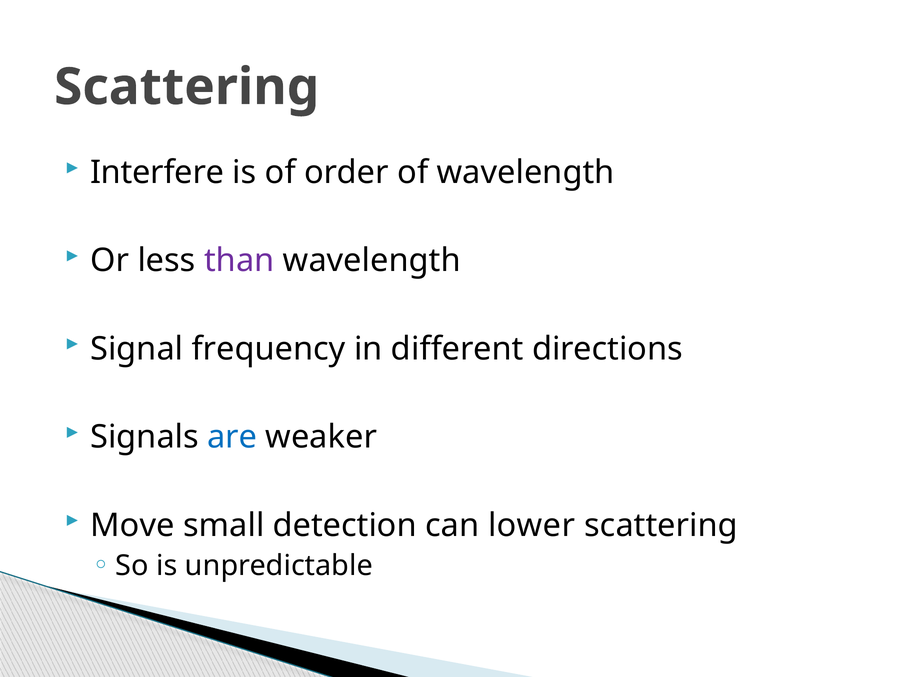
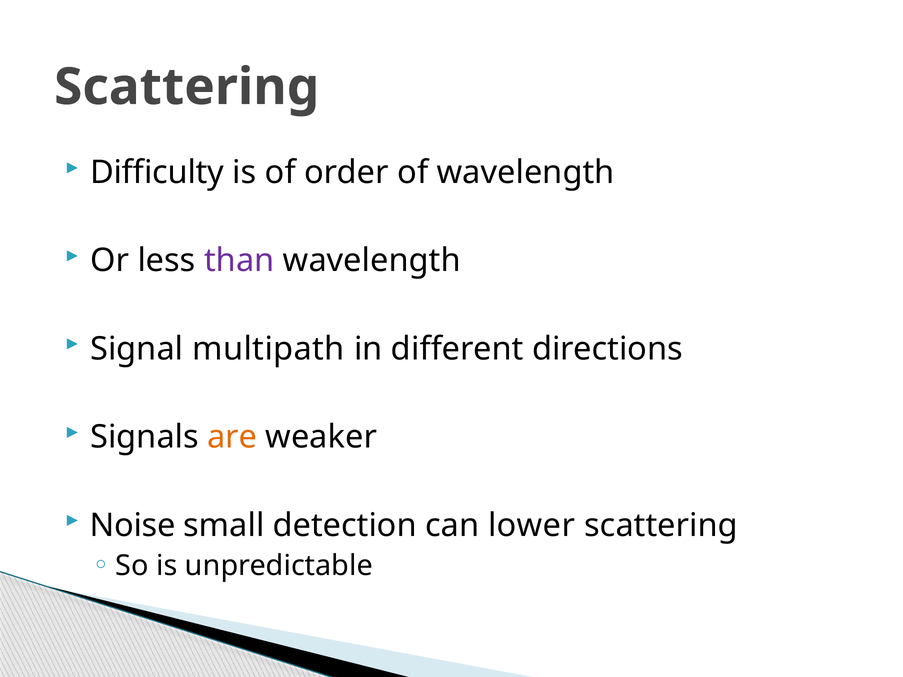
Interfere: Interfere -> Difficulty
frequency: frequency -> multipath
are colour: blue -> orange
Move: Move -> Noise
